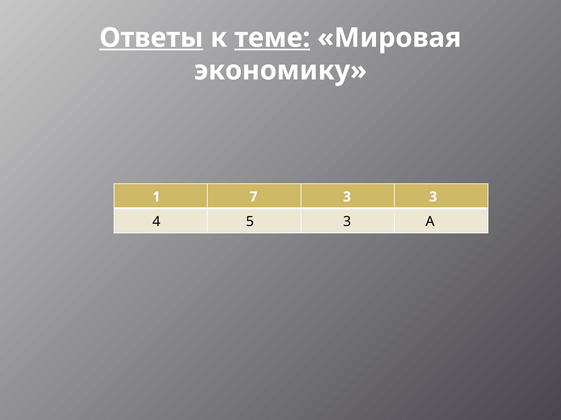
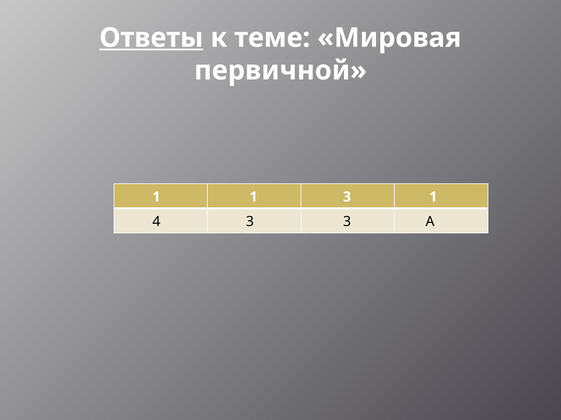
теме underline: present -> none
экономику: экономику -> первичной
1 7: 7 -> 1
3 3: 3 -> 1
4 5: 5 -> 3
